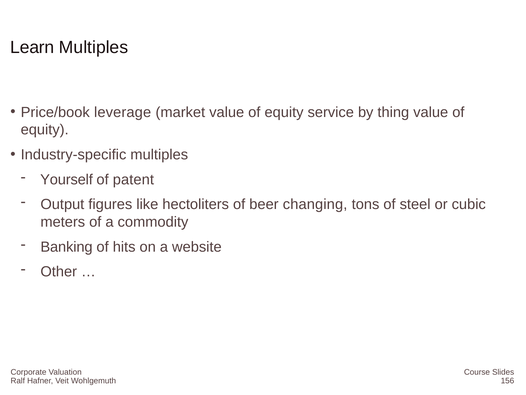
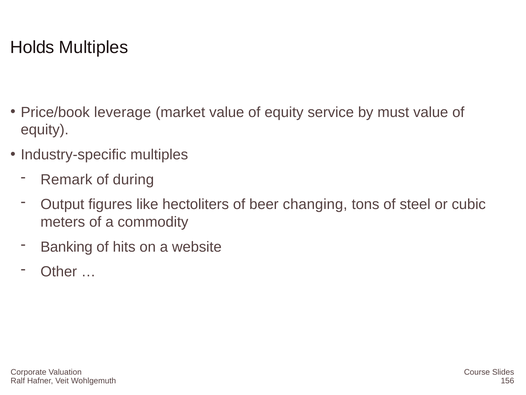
Learn: Learn -> Holds
thing: thing -> must
Yourself: Yourself -> Remark
patent: patent -> during
